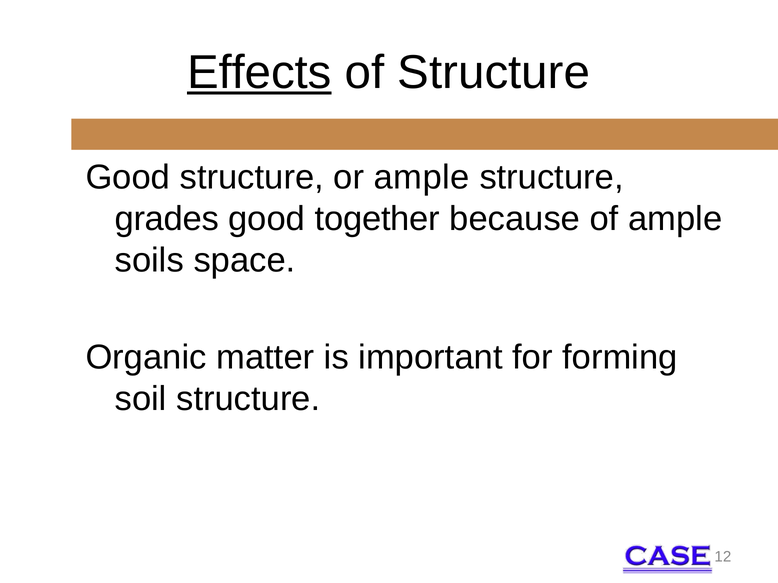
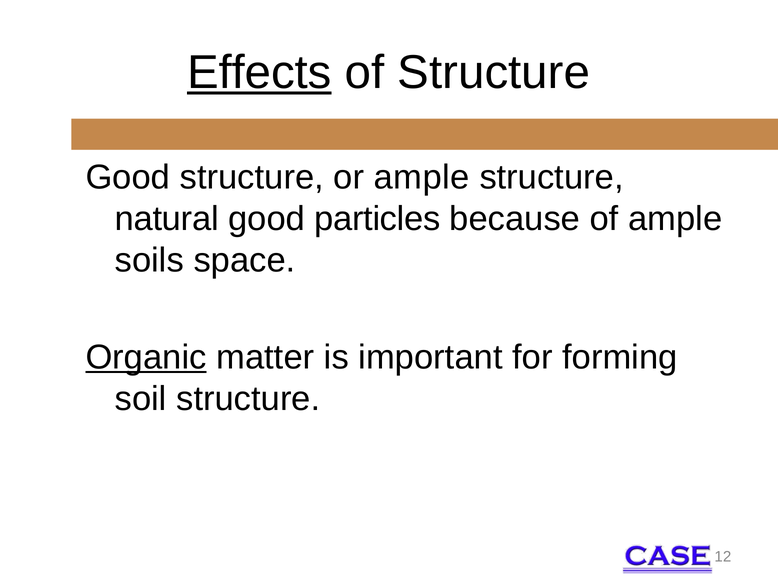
grades: grades -> natural
together: together -> particles
Organic underline: none -> present
